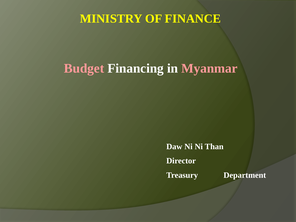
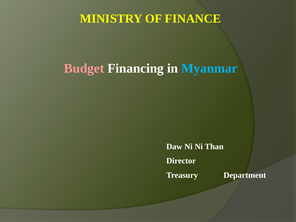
Myanmar colour: pink -> light blue
